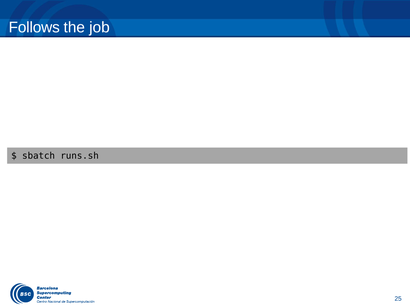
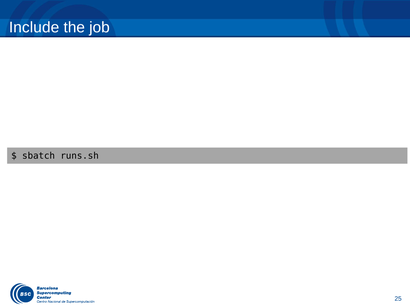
Follows: Follows -> Include
